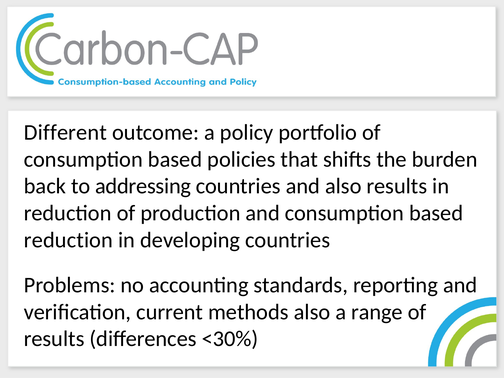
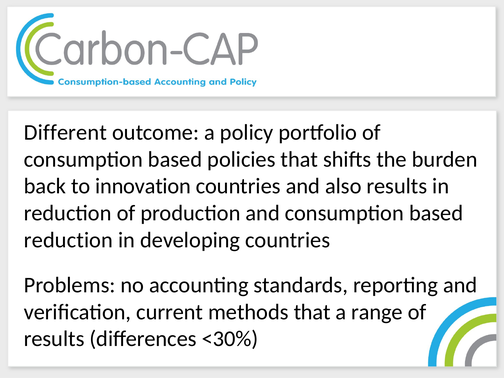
addressing: addressing -> innovation
methods also: also -> that
